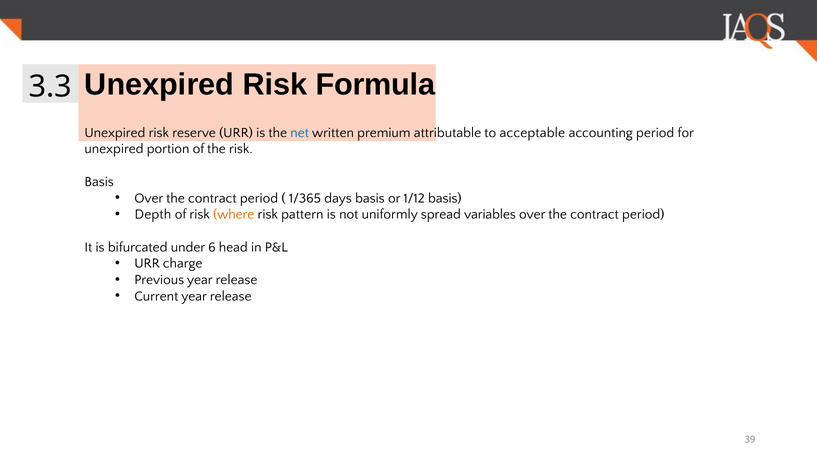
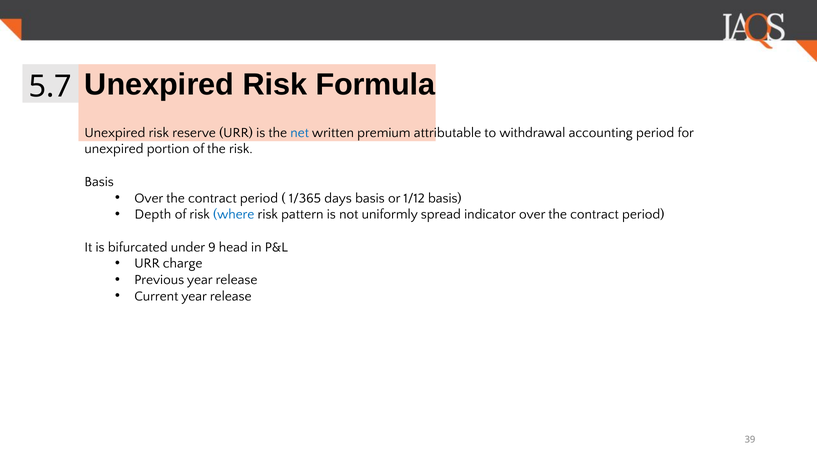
3.3: 3.3 -> 5.7
acceptable: acceptable -> withdrawal
where colour: orange -> blue
variables: variables -> indicator
6: 6 -> 9
